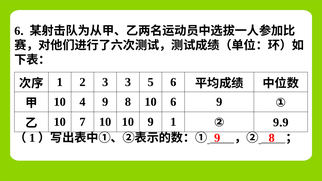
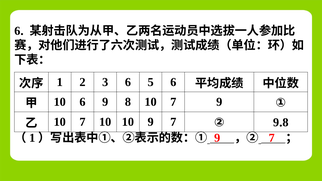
3 3: 3 -> 6
10 4: 4 -> 6
8 10 6: 6 -> 7
10 9 1: 1 -> 7
9 at (285, 123): 9 -> 8
8 at (272, 138): 8 -> 7
